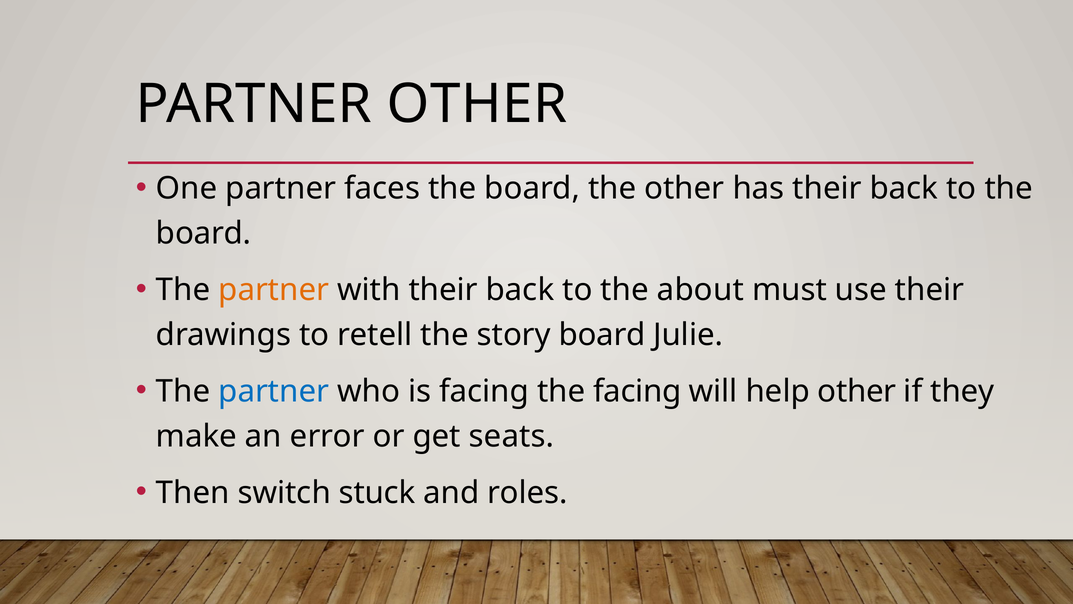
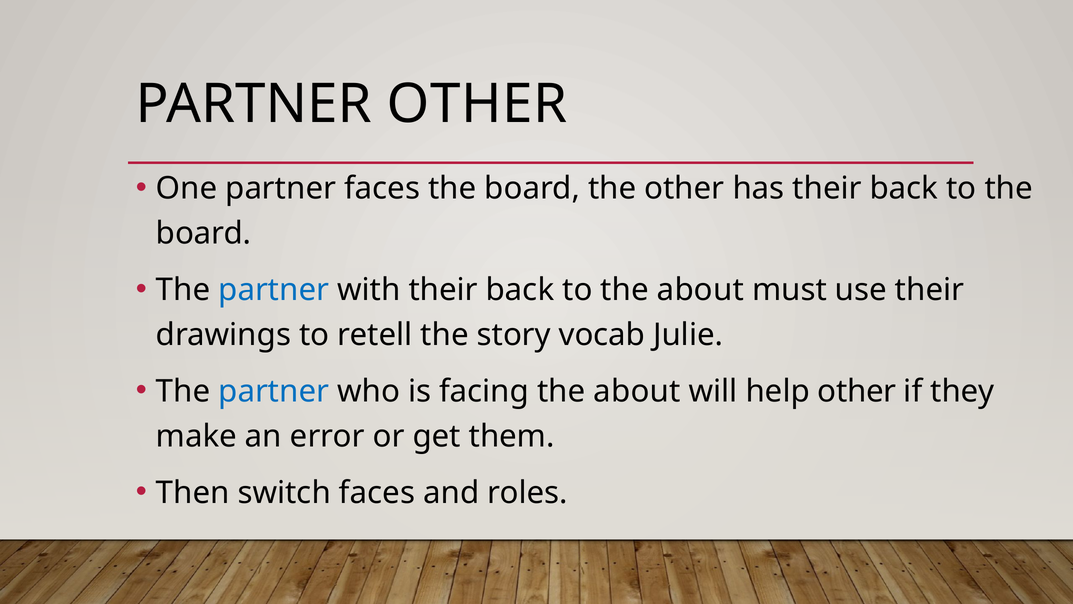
partner at (274, 290) colour: orange -> blue
story board: board -> vocab
facing the facing: facing -> about
seats: seats -> them
switch stuck: stuck -> faces
